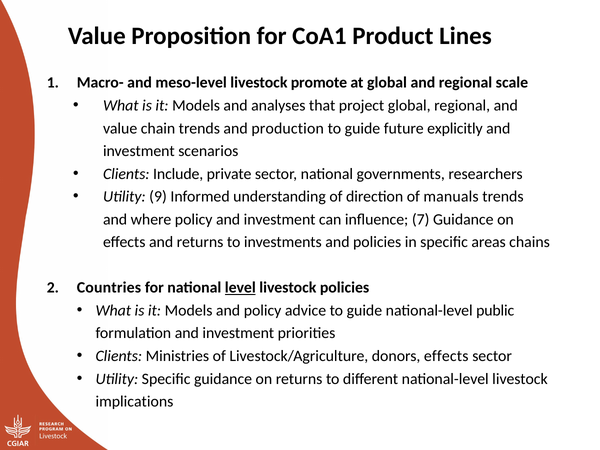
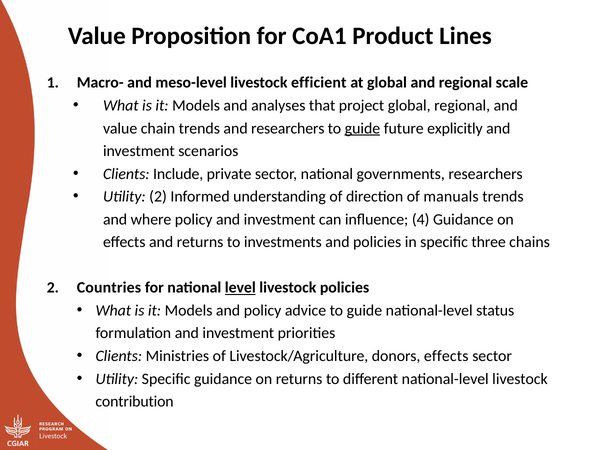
promote: promote -> efficient
and production: production -> researchers
guide at (362, 128) underline: none -> present
Utility 9: 9 -> 2
7: 7 -> 4
areas: areas -> three
public: public -> status
implications: implications -> contribution
